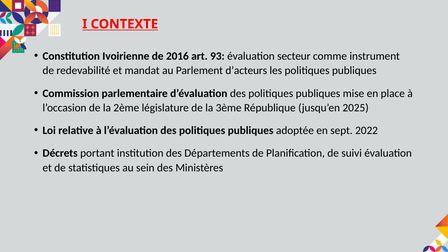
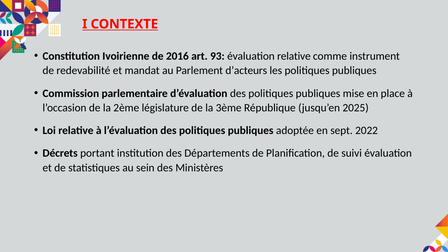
évaluation secteur: secteur -> relative
